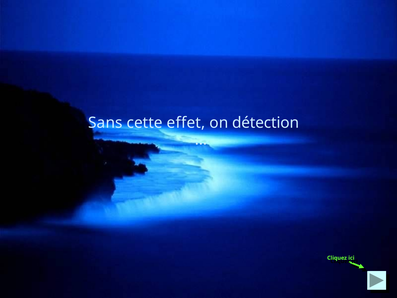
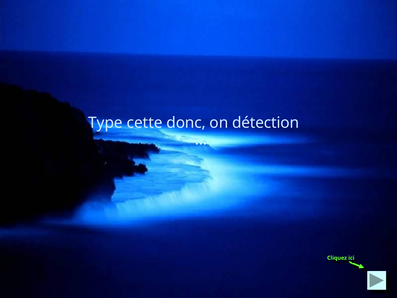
Sans: Sans -> Type
effet: effet -> donc
